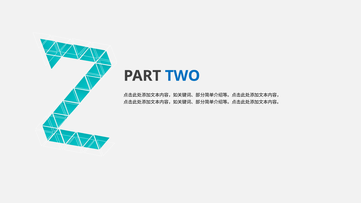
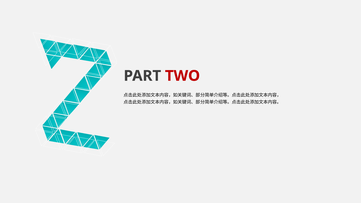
TWO colour: blue -> red
